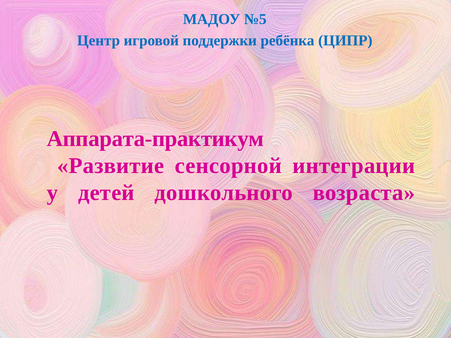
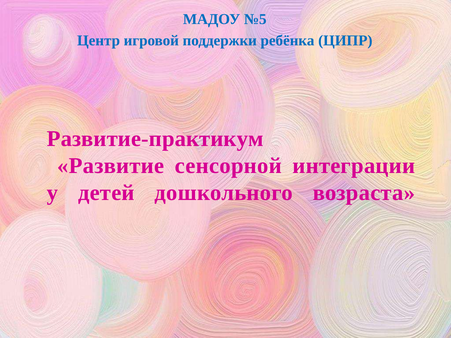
Аппарата-практикум: Аппарата-практикум -> Развитие-практикум
